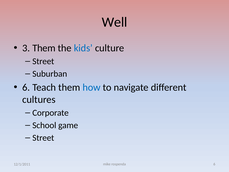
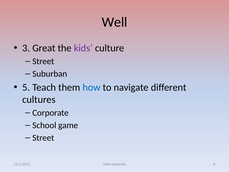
3 Them: Them -> Great
kids colour: blue -> purple
6 at (26, 87): 6 -> 5
